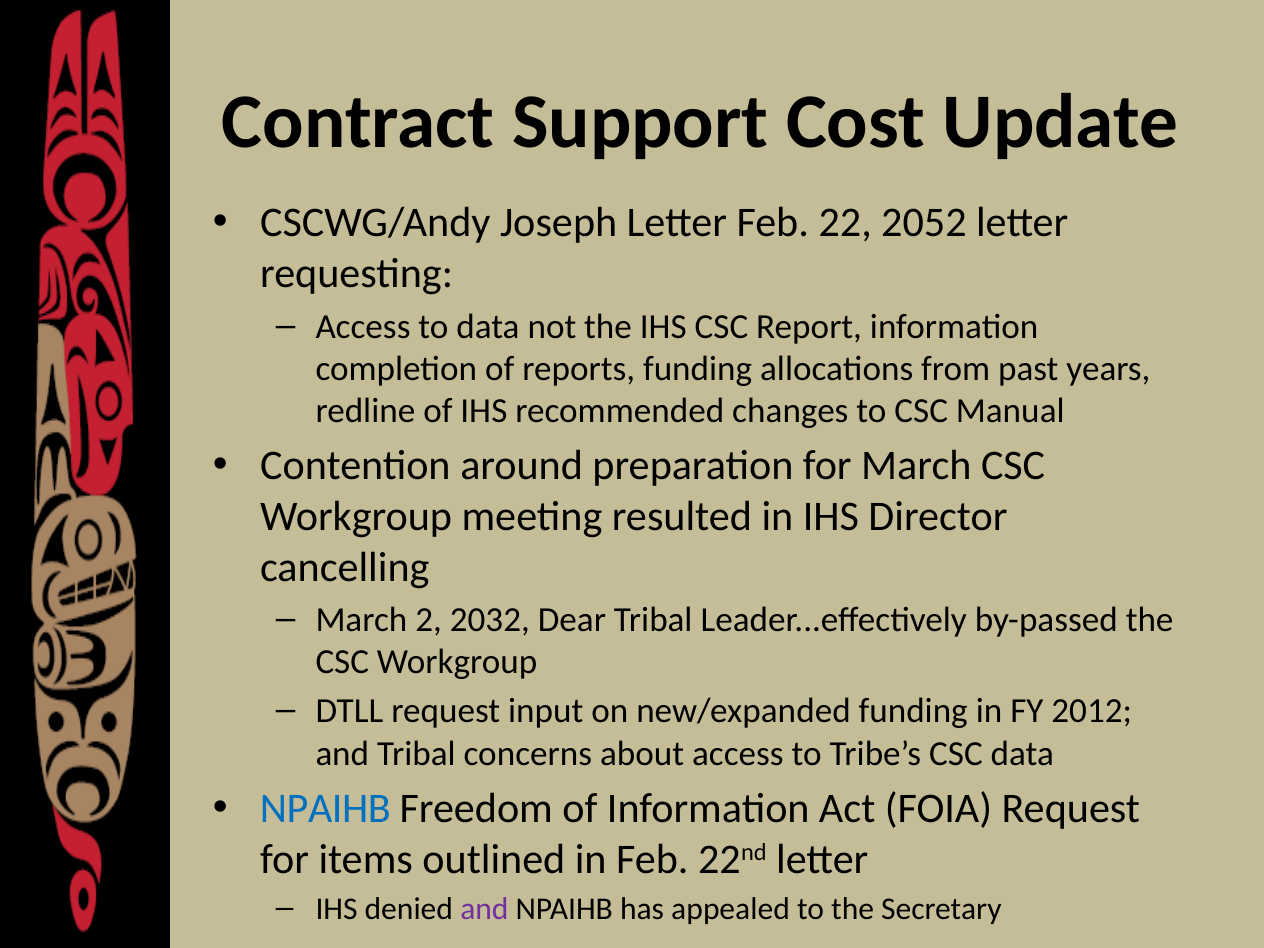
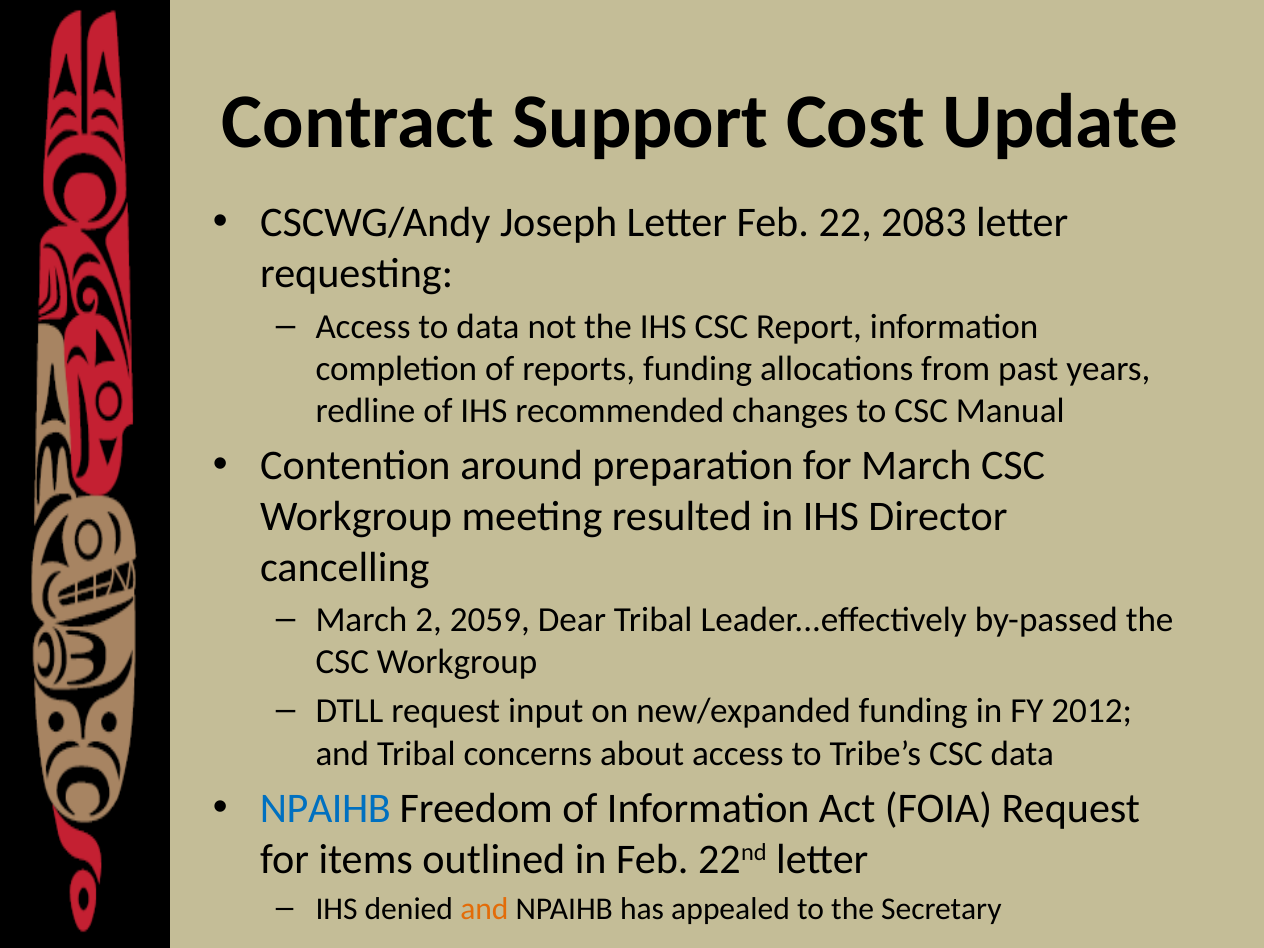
2052: 2052 -> 2083
2032: 2032 -> 2059
and at (484, 909) colour: purple -> orange
